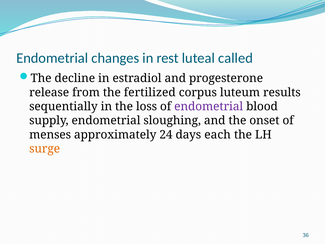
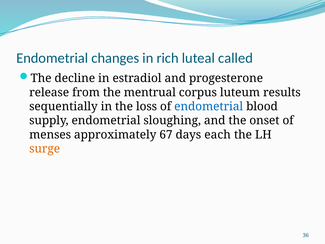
rest: rest -> rich
fertilized: fertilized -> mentrual
endometrial at (209, 106) colour: purple -> blue
24: 24 -> 67
